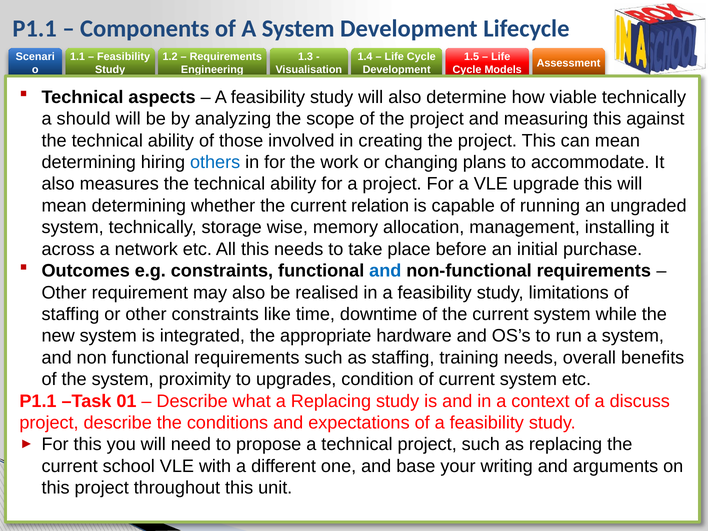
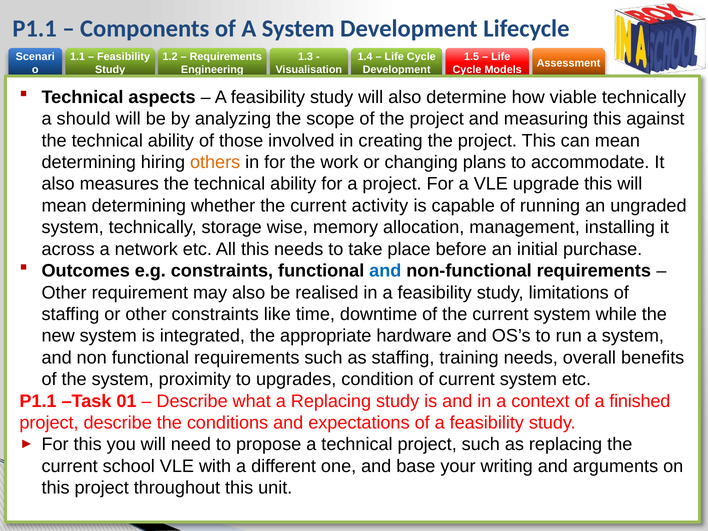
others colour: blue -> orange
relation: relation -> activity
discuss: discuss -> finished
